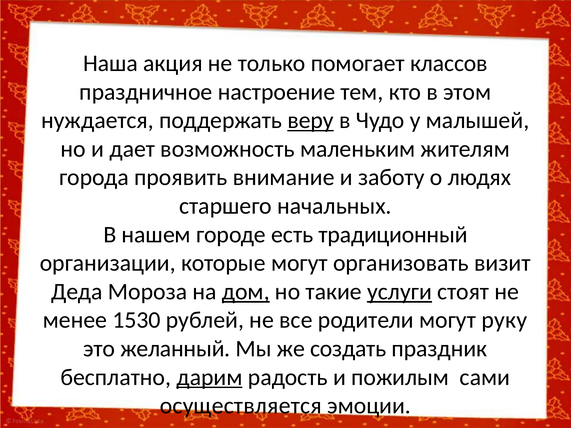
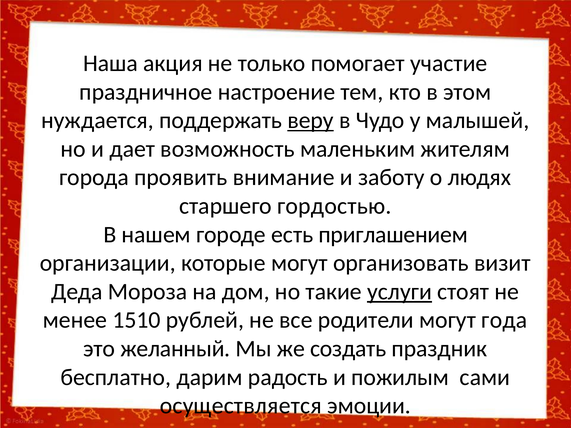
классов: классов -> участие
начальных: начальных -> гордостью
традиционный: традиционный -> приглашением
дом underline: present -> none
1530: 1530 -> 1510
руку: руку -> года
дарим underline: present -> none
